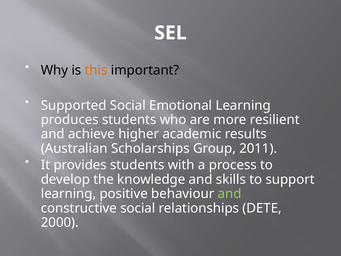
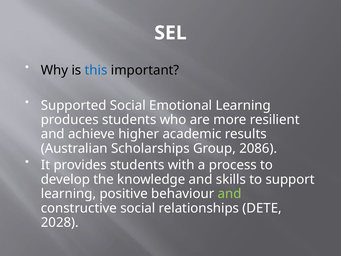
this colour: orange -> blue
2011: 2011 -> 2086
2000: 2000 -> 2028
